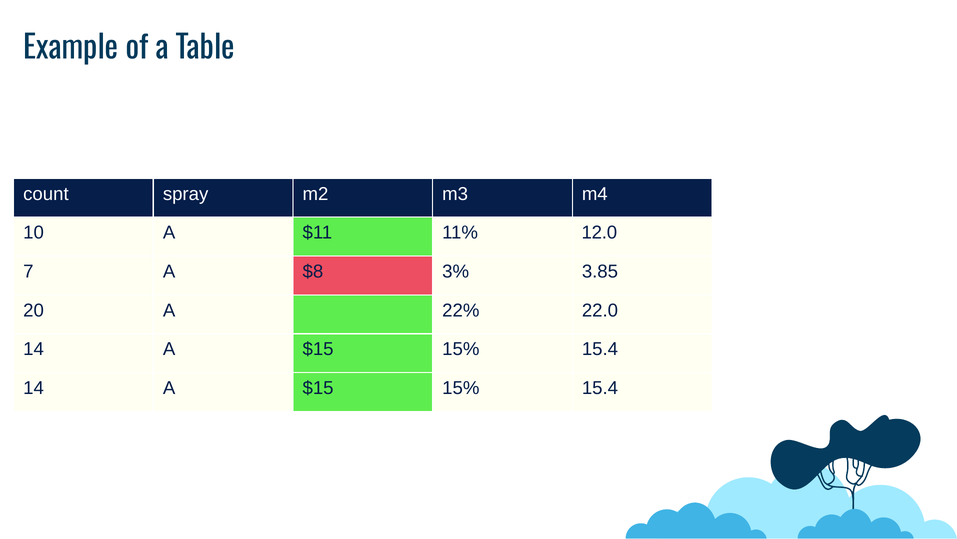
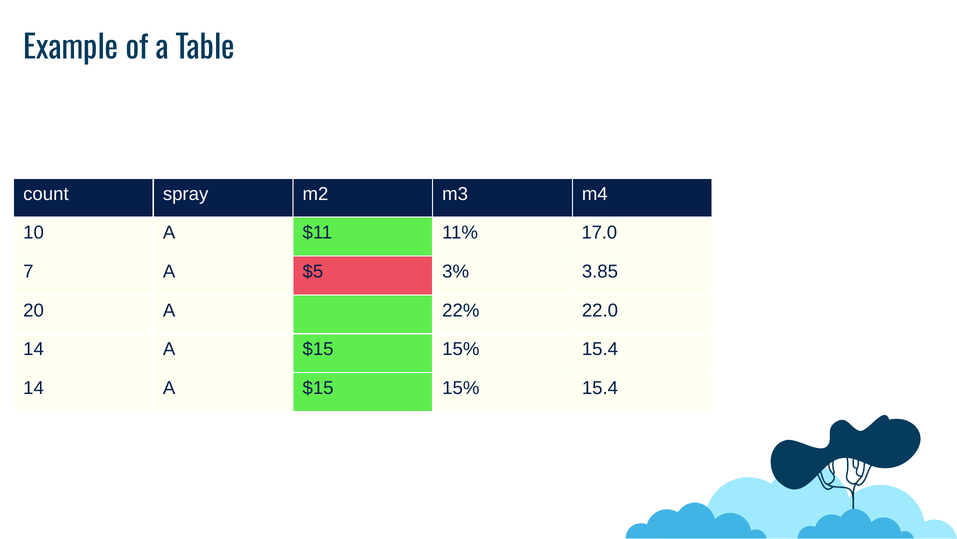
12.0: 12.0 -> 17.0
$8: $8 -> $5
